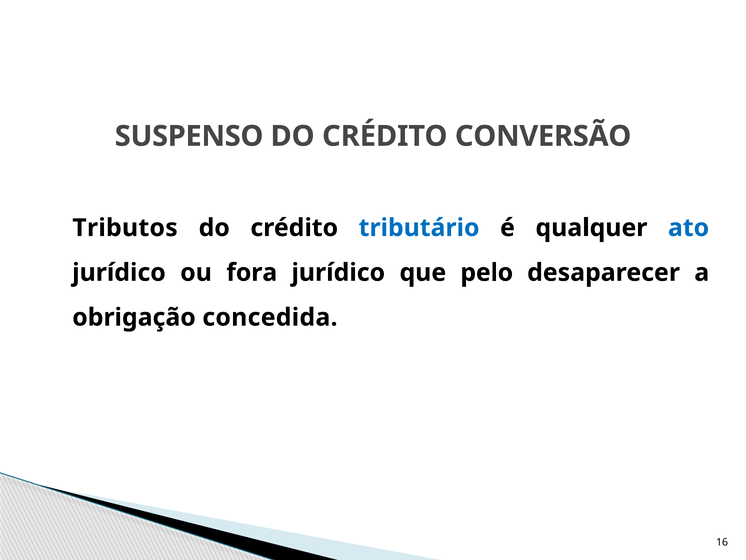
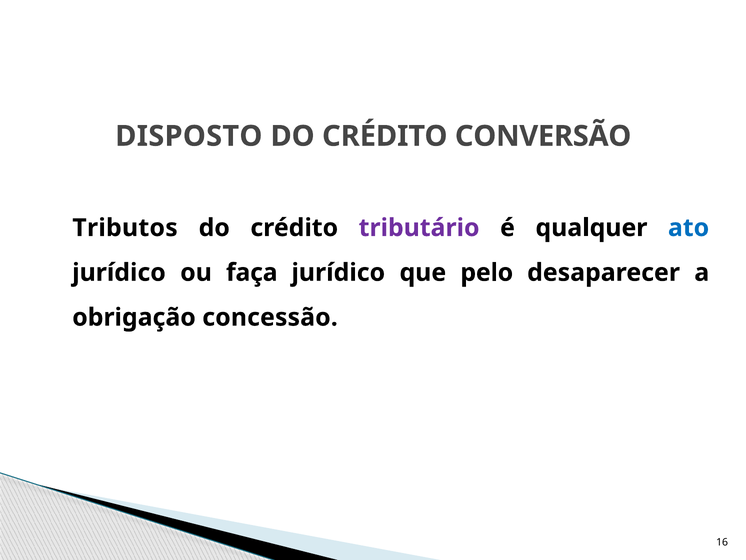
SUSPENSO: SUSPENSO -> DISPOSTO
tributário colour: blue -> purple
fora: fora -> faça
concedida: concedida -> concessão
